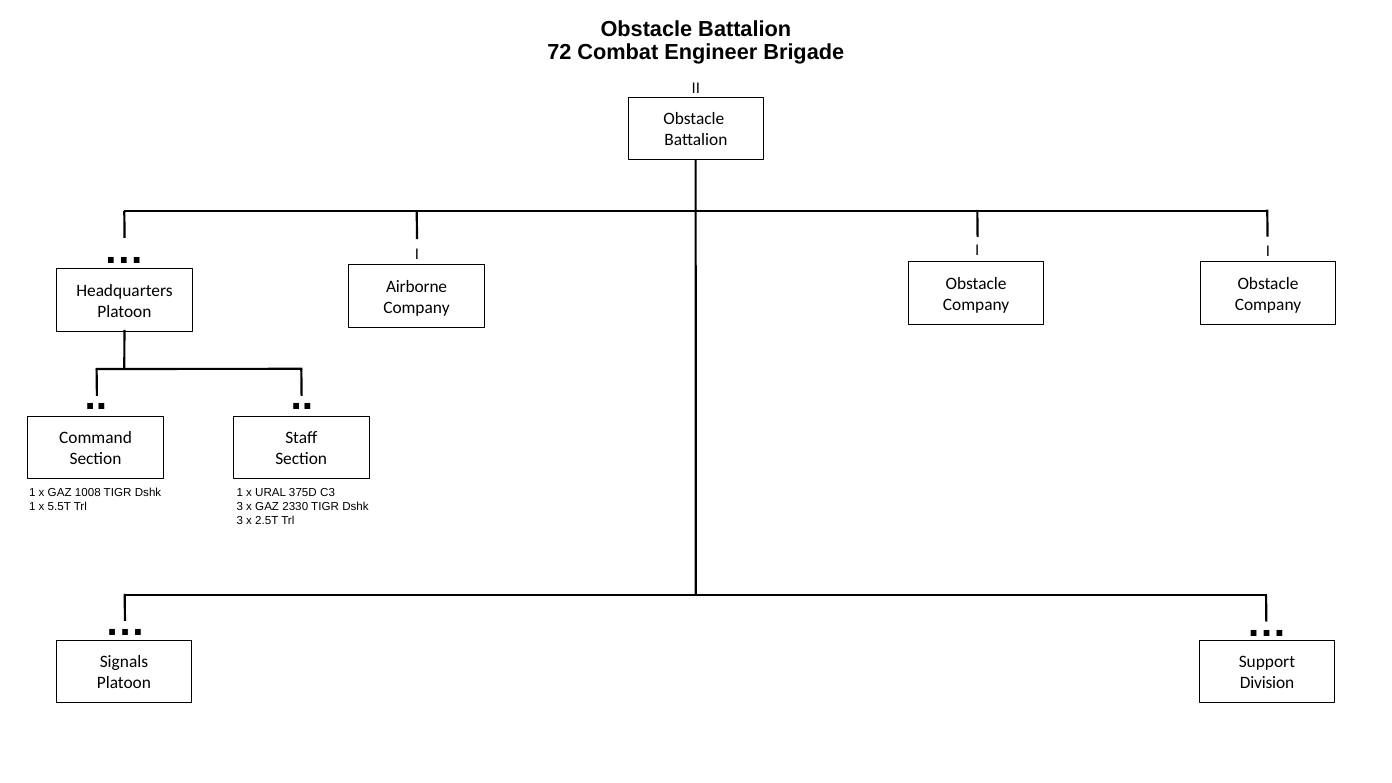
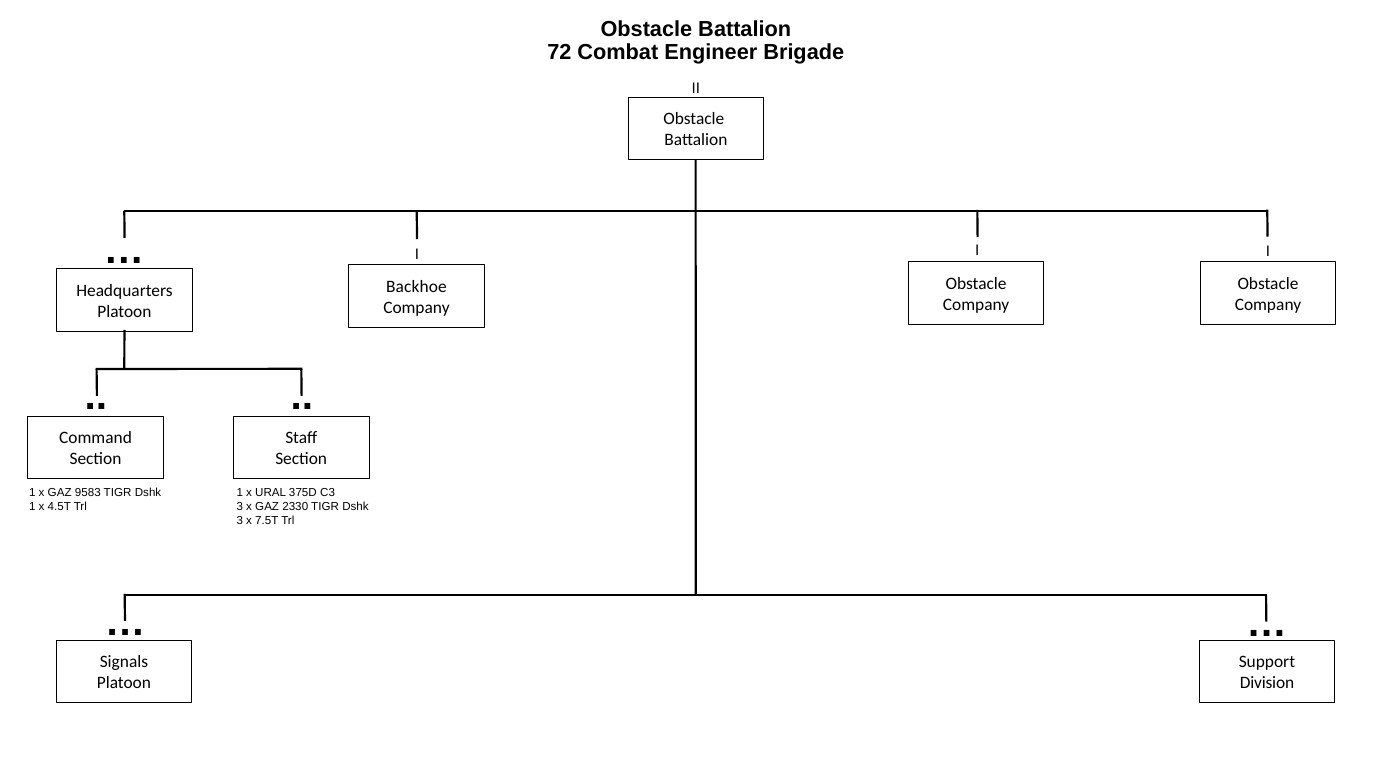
Airborne: Airborne -> Backhoe
1008: 1008 -> 9583
5.5T: 5.5T -> 4.5T
2.5T: 2.5T -> 7.5T
